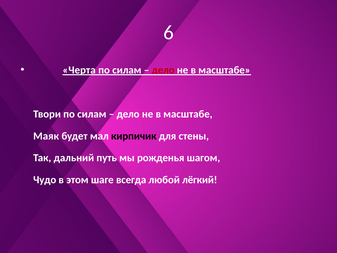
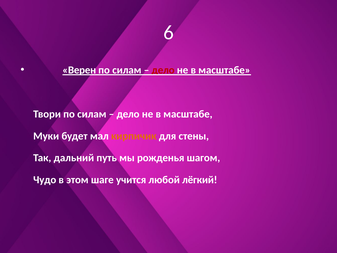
Черта: Черта -> Верен
Маяк: Маяк -> Муки
кирпичик colour: black -> orange
всегда: всегда -> учится
